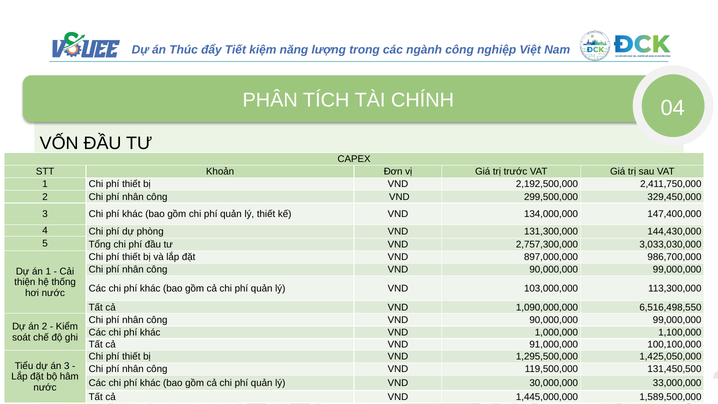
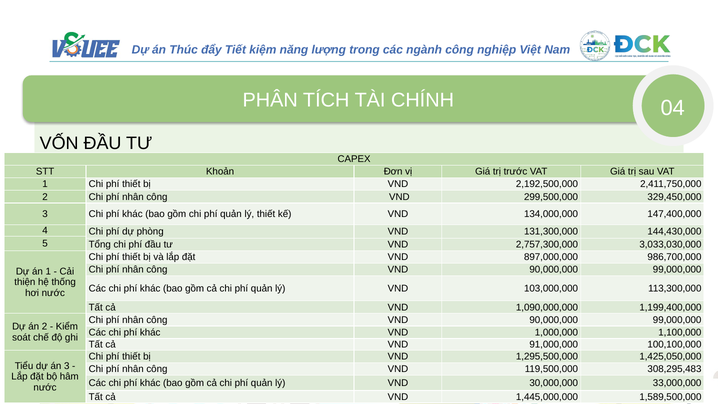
6,516,498,550: 6,516,498,550 -> 1,199,400,000
131,450,500: 131,450,500 -> 308,295,483
